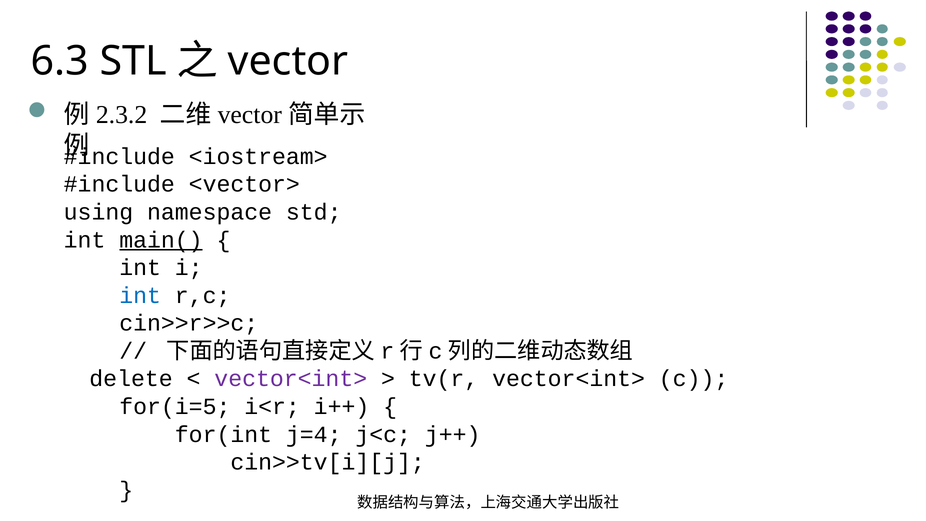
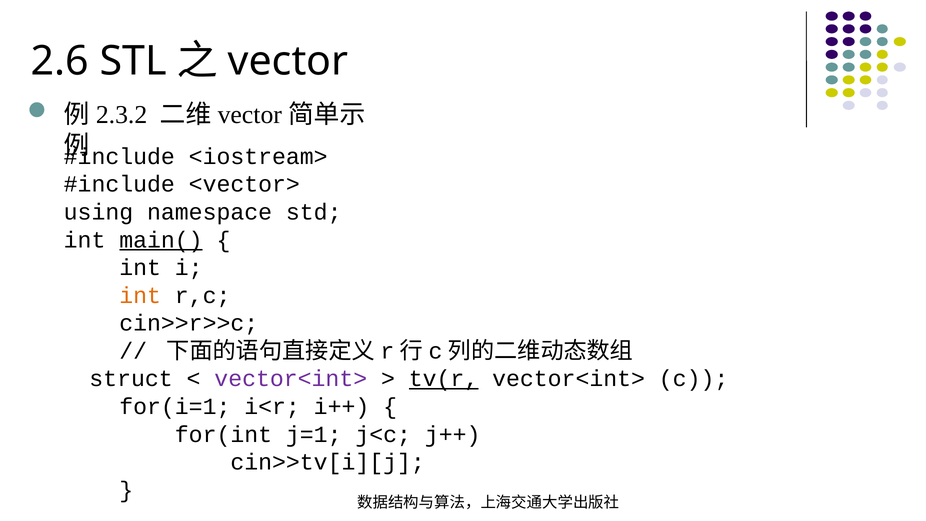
6.3: 6.3 -> 2.6
int at (140, 295) colour: blue -> orange
delete: delete -> struct
tv(r underline: none -> present
for(i=5: for(i=5 -> for(i=1
j=4: j=4 -> j=1
